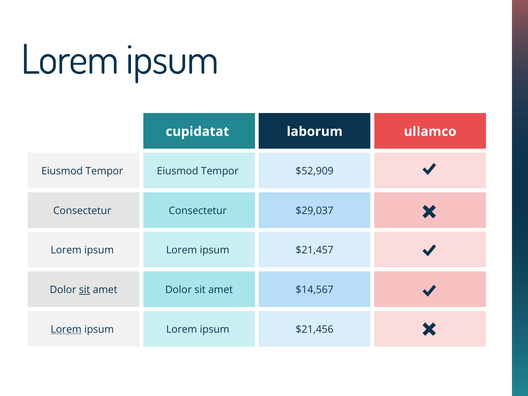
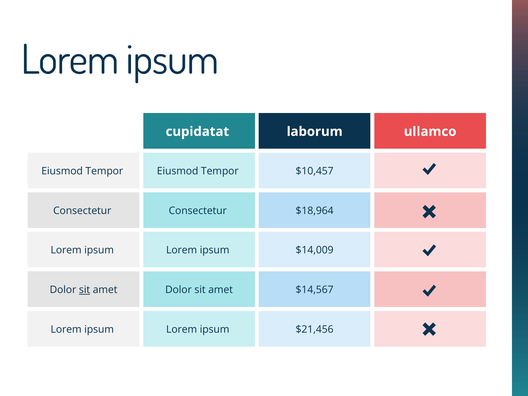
$52,909: $52,909 -> $10,457
$29,037: $29,037 -> $18,964
$21,457: $21,457 -> $14,009
Lorem at (66, 329) underline: present -> none
